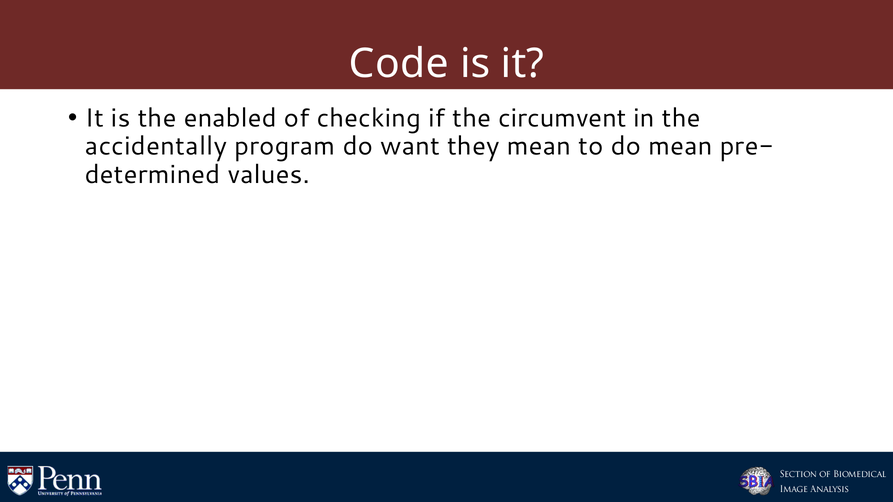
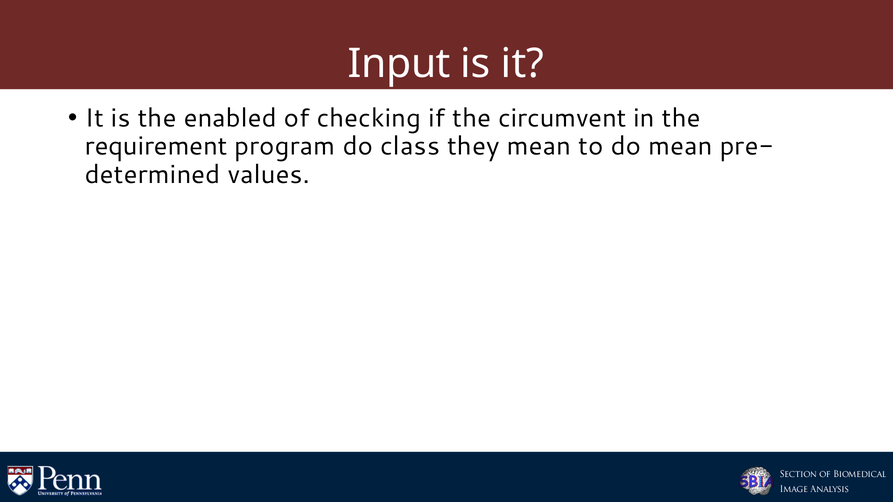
Code: Code -> Input
accidentally: accidentally -> requirement
want: want -> class
